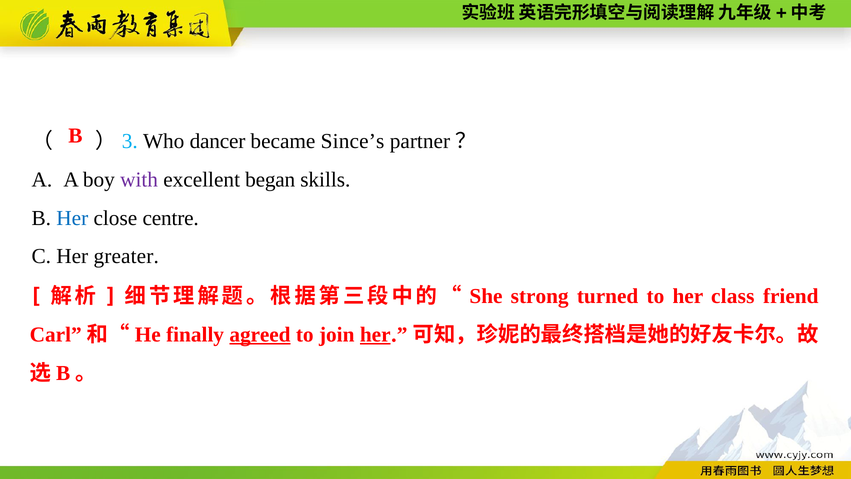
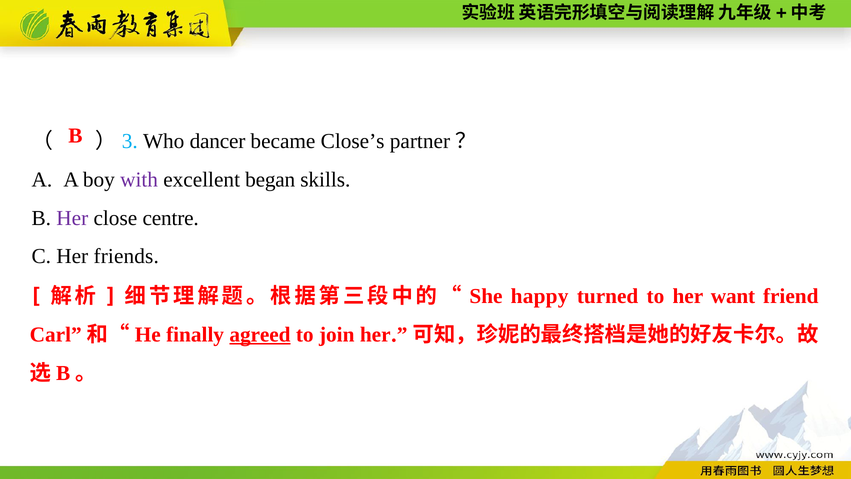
Since’s: Since’s -> Close’s
Her at (72, 218) colour: blue -> purple
greater: greater -> friends
strong: strong -> happy
class: class -> want
her at (375, 335) underline: present -> none
